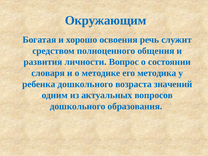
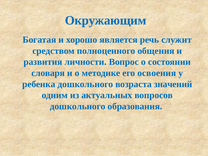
освоения: освоения -> является
методика: методика -> освоения
